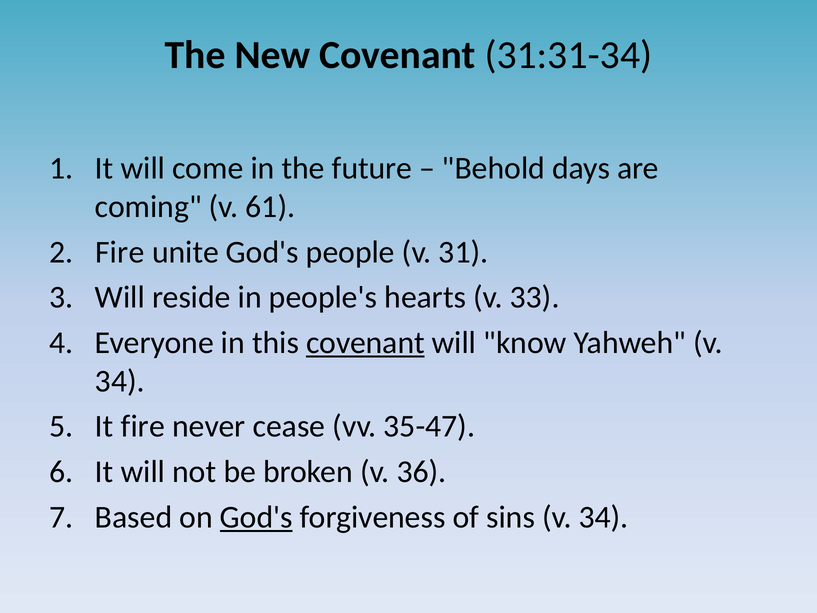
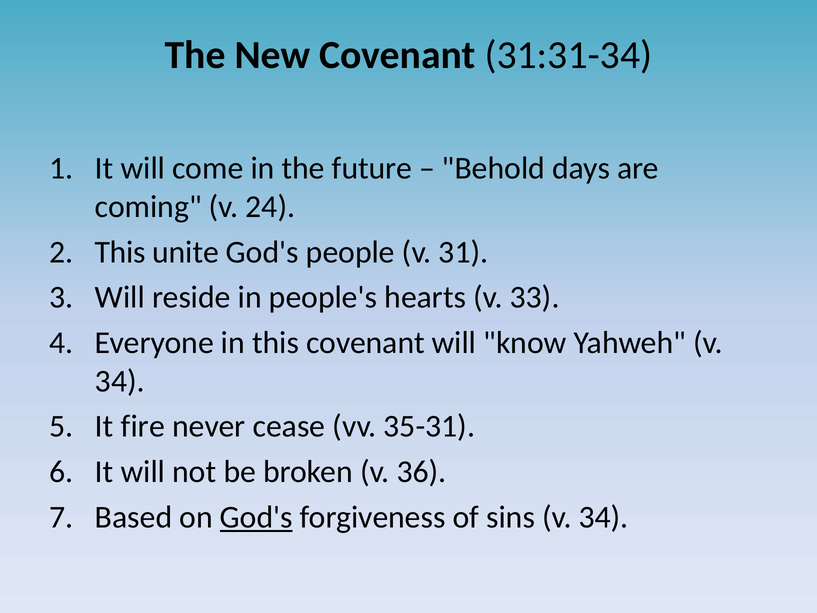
61: 61 -> 24
Fire at (120, 252): Fire -> This
covenant at (365, 343) underline: present -> none
35-47: 35-47 -> 35-31
